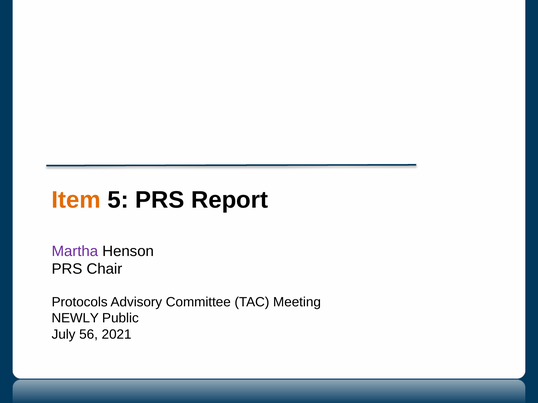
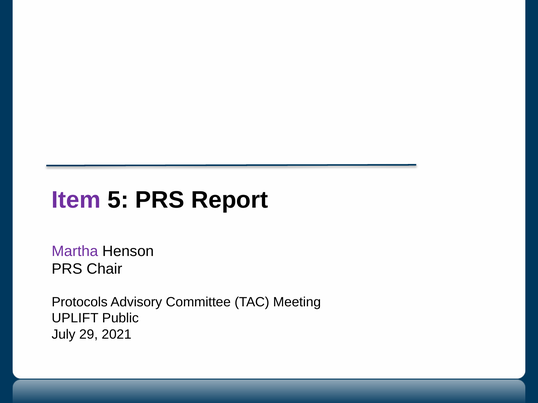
Item colour: orange -> purple
NEWLY: NEWLY -> UPLIFT
56: 56 -> 29
